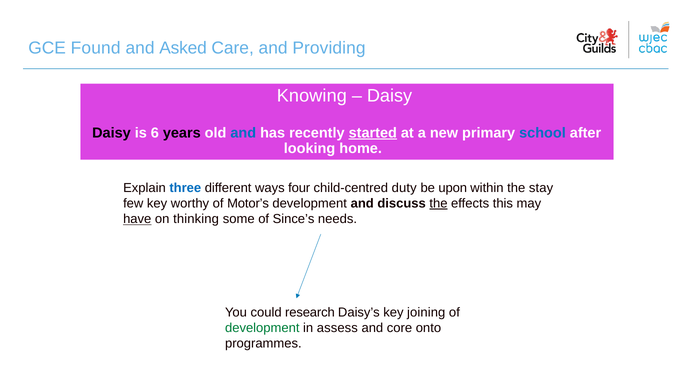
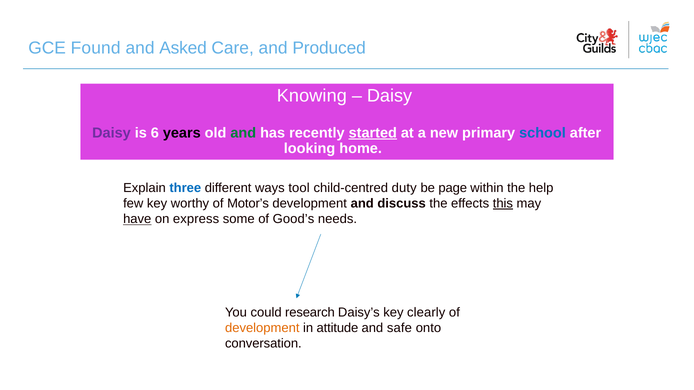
Providing: Providing -> Produced
Daisy at (111, 133) colour: black -> purple
and at (243, 133) colour: blue -> green
four: four -> tool
upon: upon -> page
stay: stay -> help
the at (439, 204) underline: present -> none
this underline: none -> present
thinking: thinking -> express
Since’s: Since’s -> Good’s
joining: joining -> clearly
development at (262, 328) colour: green -> orange
assess: assess -> attitude
core: core -> safe
programmes: programmes -> conversation
